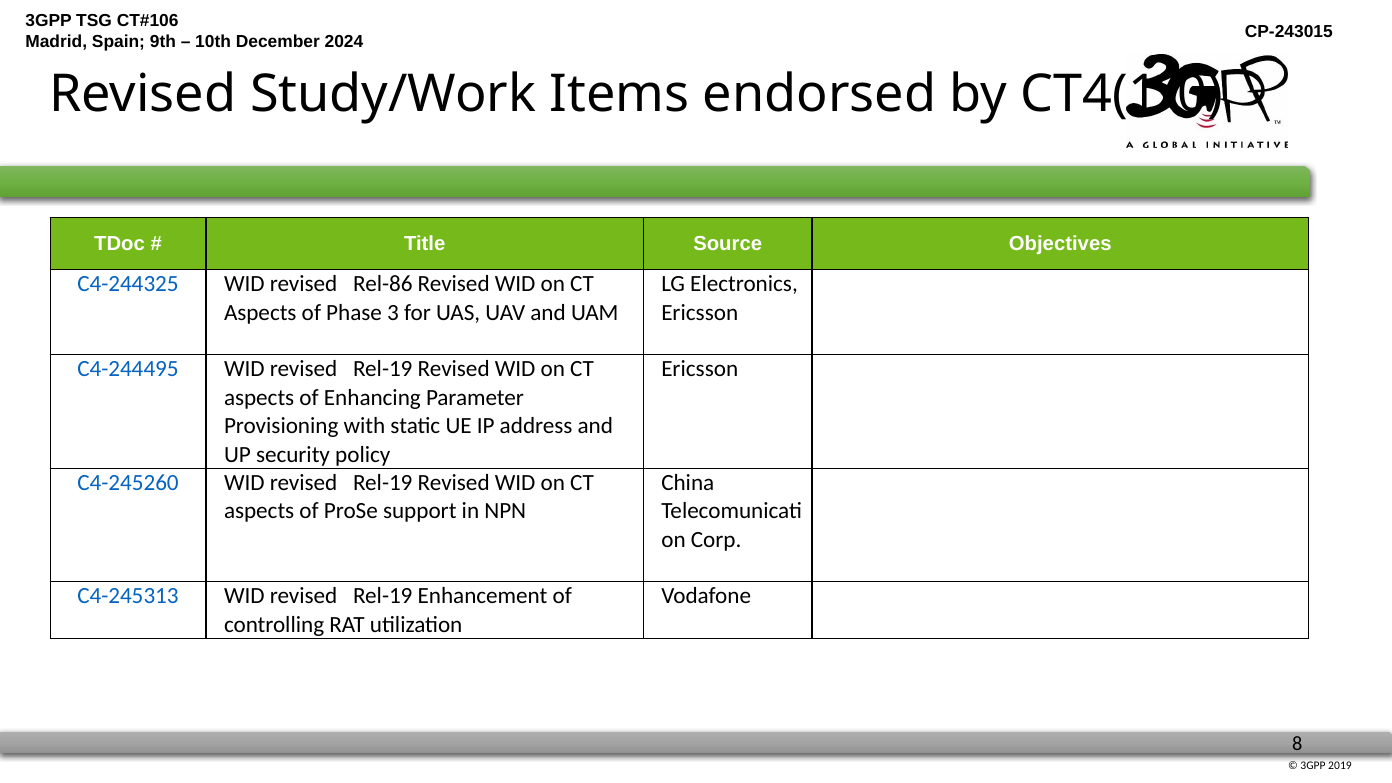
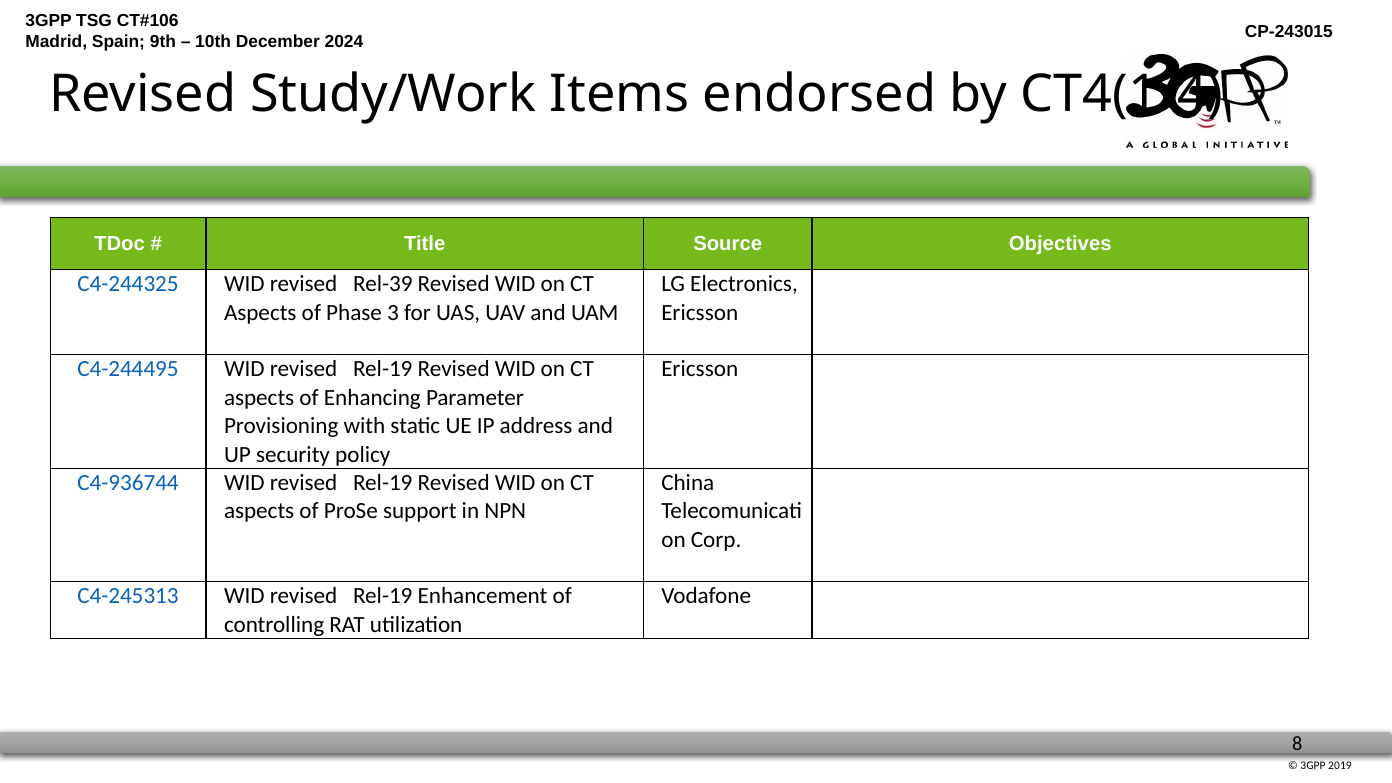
CT4(1/0: CT4(1/0 -> CT4(1/4
Rel-86: Rel-86 -> Rel-39
C4-245260: C4-245260 -> C4-936744
